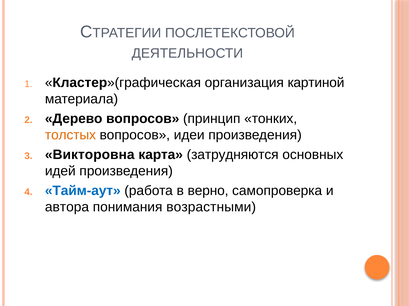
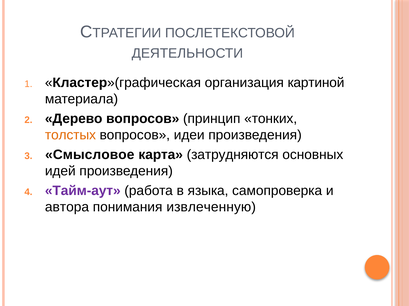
Викторовна: Викторовна -> Смысловое
Тайм-аут colour: blue -> purple
верно: верно -> языка
возрастными: возрастными -> извлеченную
